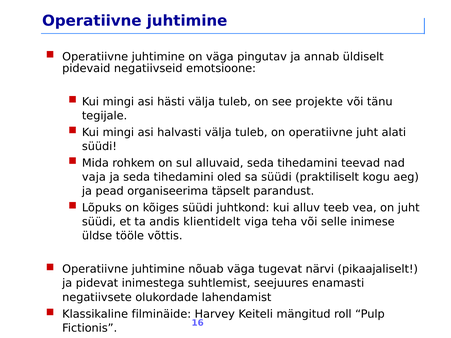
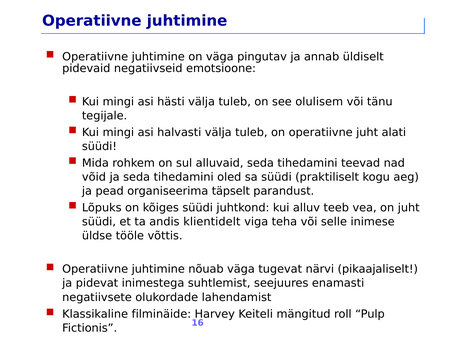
projekte: projekte -> olulisem
vaja: vaja -> võid
